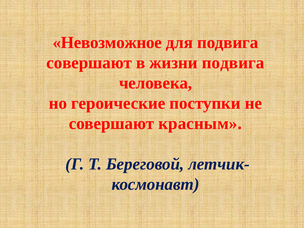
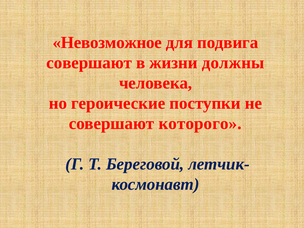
жизни подвига: подвига -> должны
красным: красным -> которого
